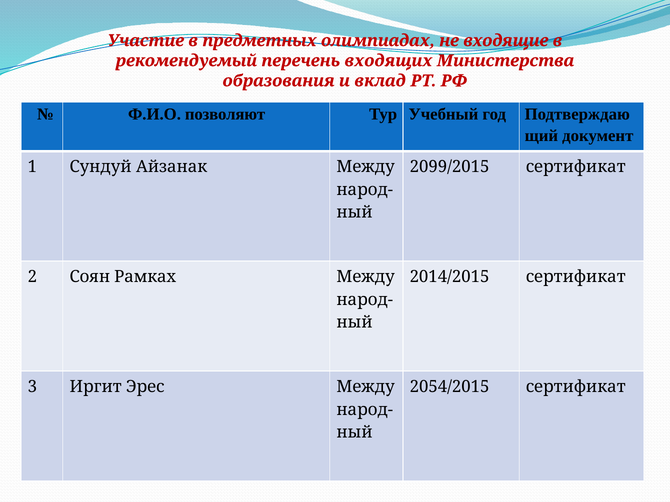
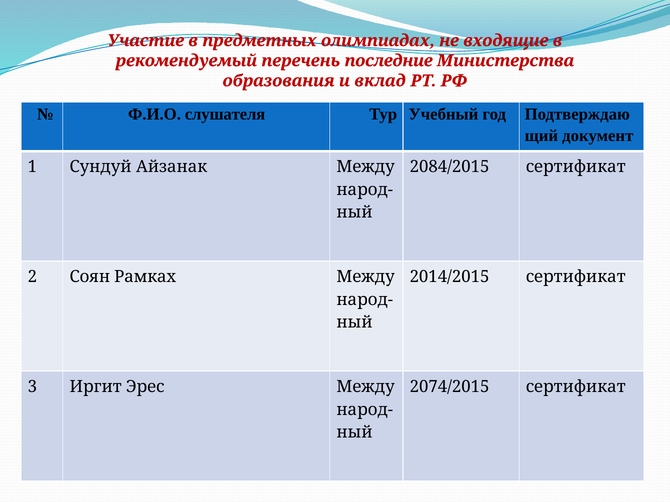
входящих: входящих -> последние
позволяют: позволяют -> слушателя
2099/2015: 2099/2015 -> 2084/2015
2054/2015: 2054/2015 -> 2074/2015
